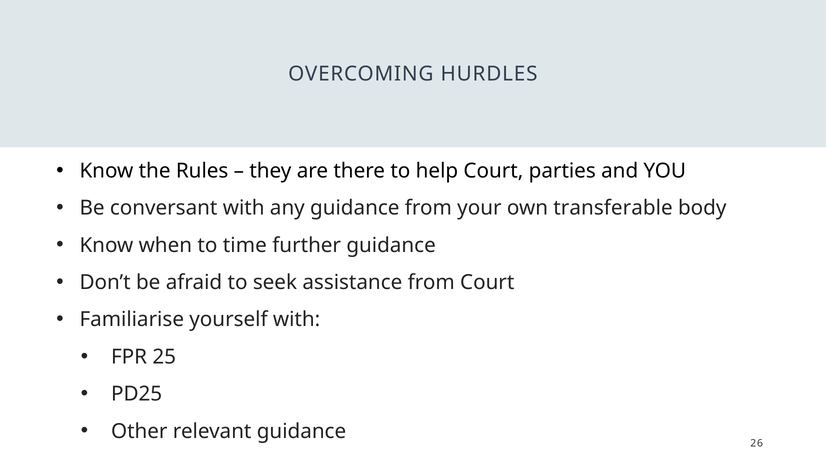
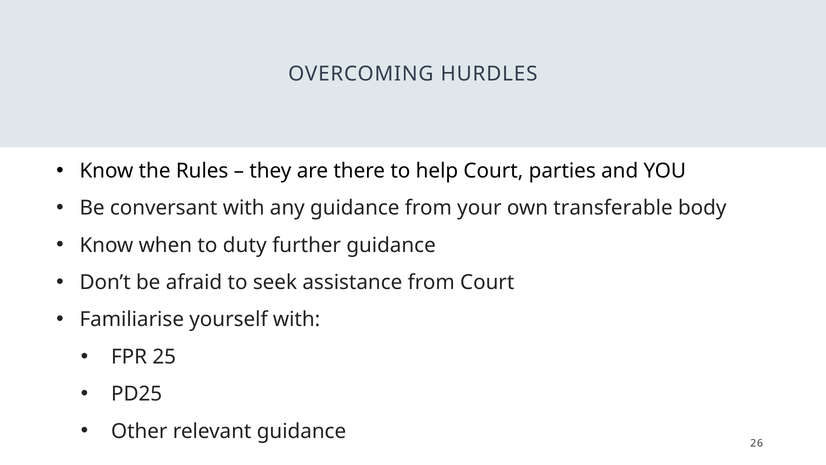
time: time -> duty
